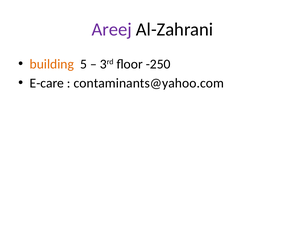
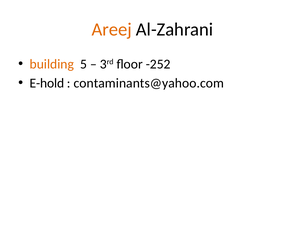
Areej colour: purple -> orange
-250: -250 -> -252
E-care: E-care -> E-hold
